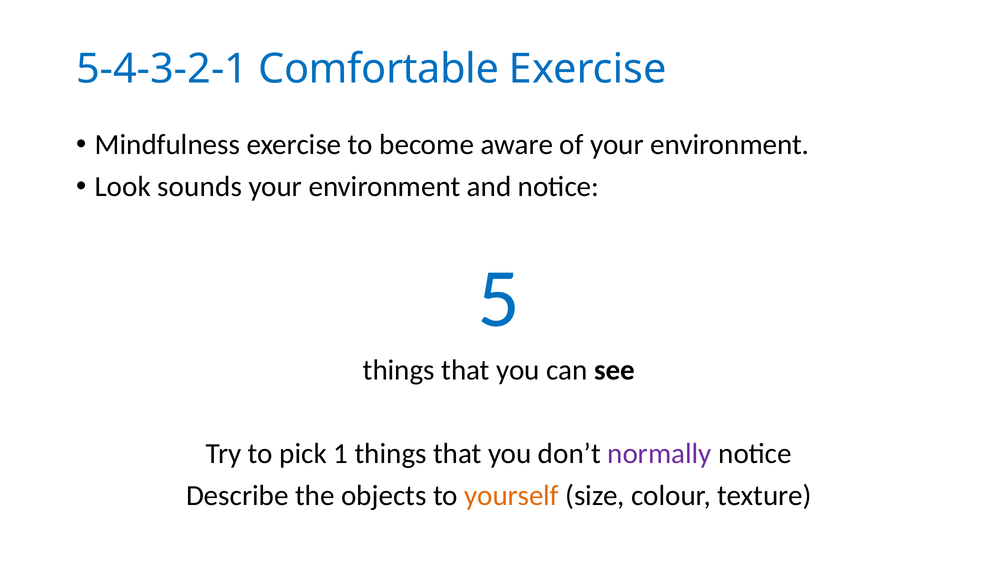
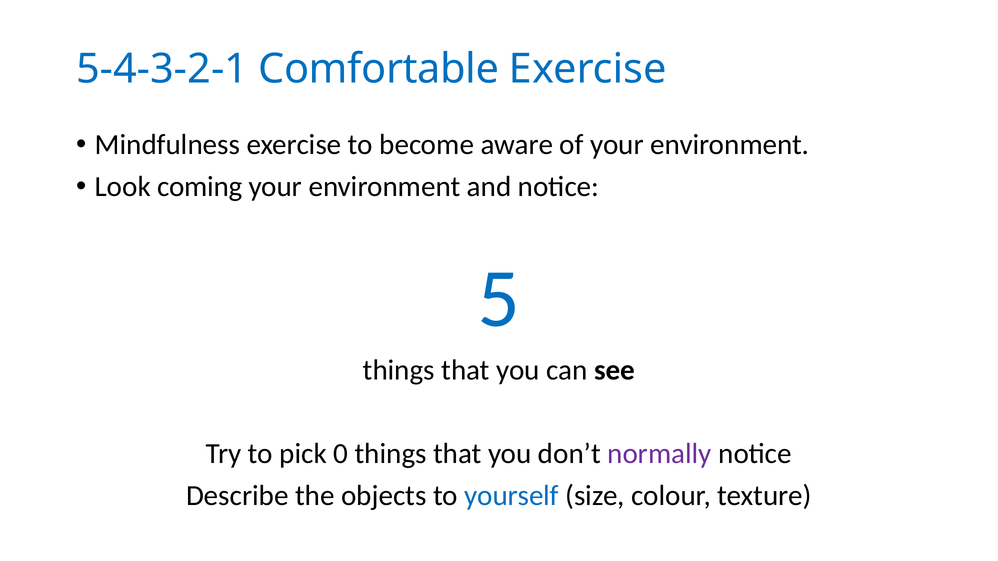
sounds: sounds -> coming
1: 1 -> 0
yourself colour: orange -> blue
